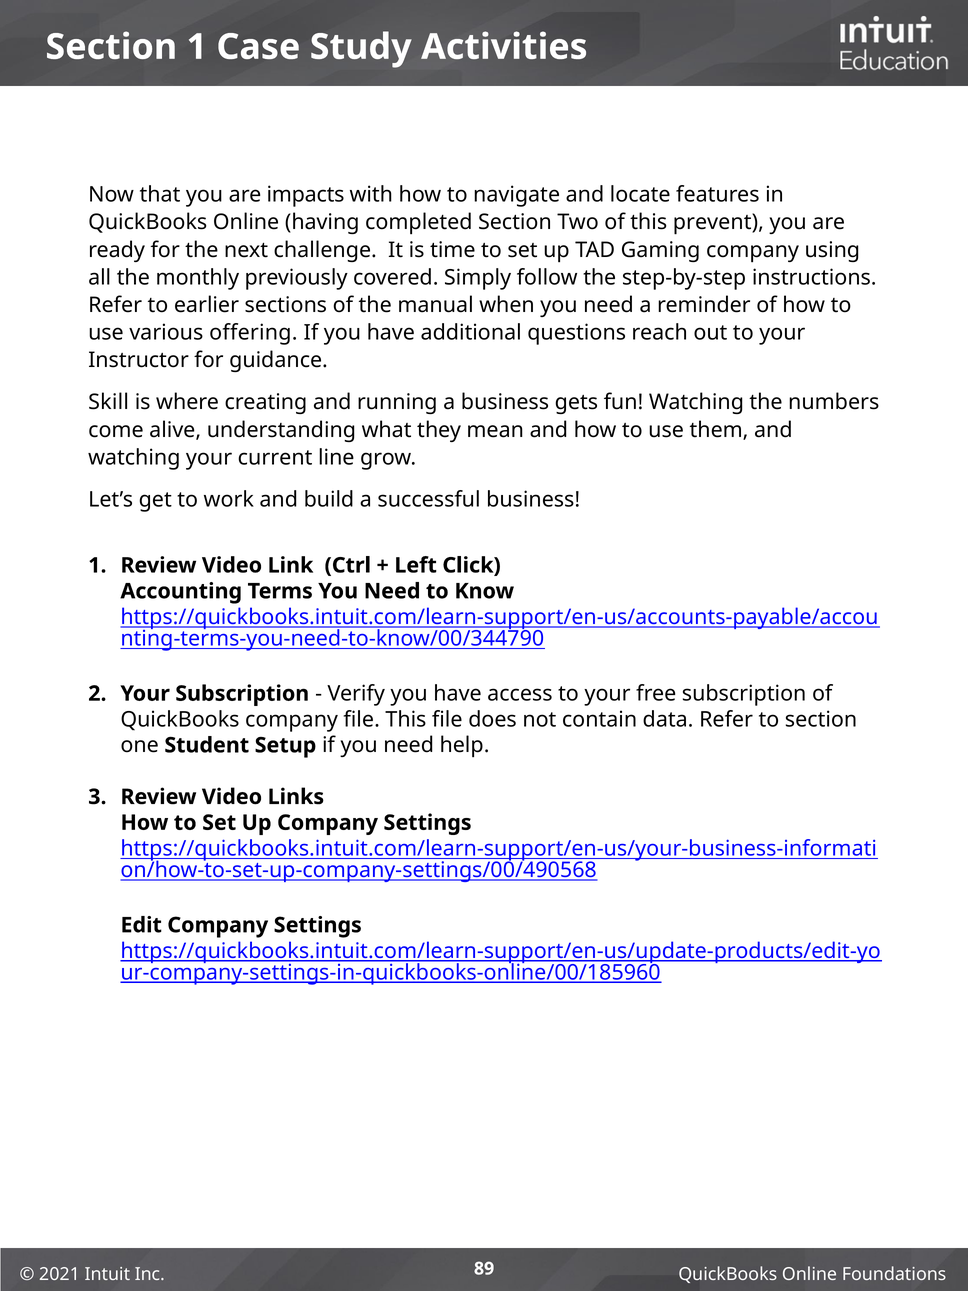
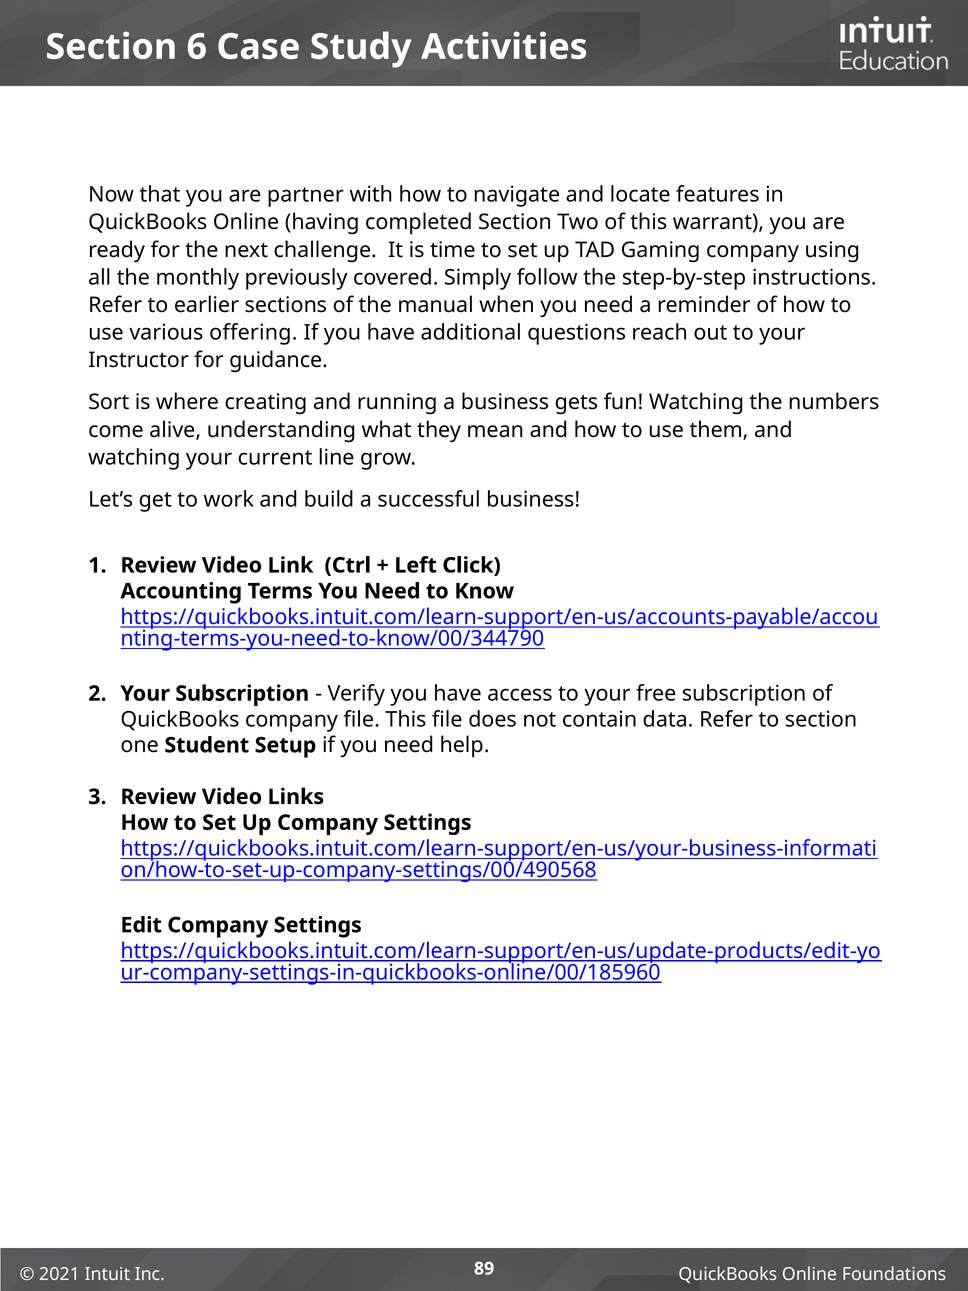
Section 1: 1 -> 6
impacts: impacts -> partner
prevent: prevent -> warrant
Skill: Skill -> Sort
